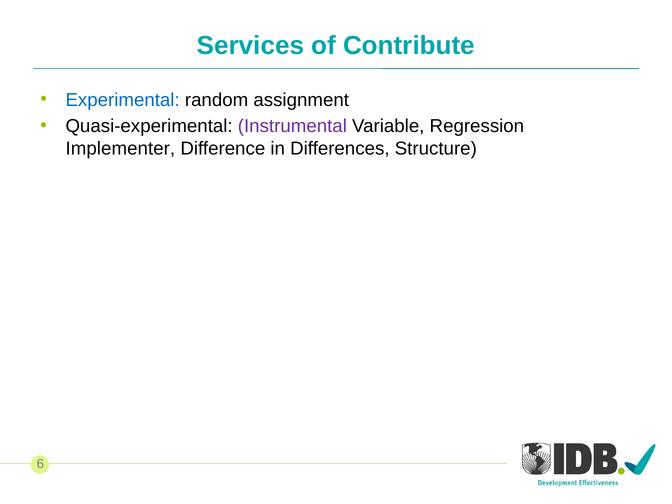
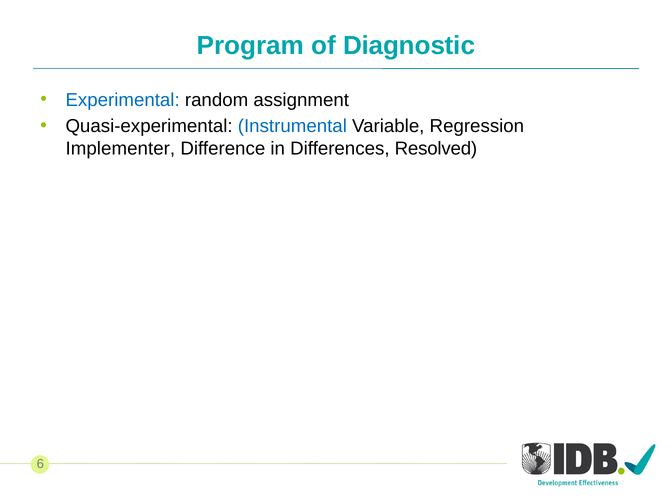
Services: Services -> Program
Contribute: Contribute -> Diagnostic
Instrumental colour: purple -> blue
Structure: Structure -> Resolved
